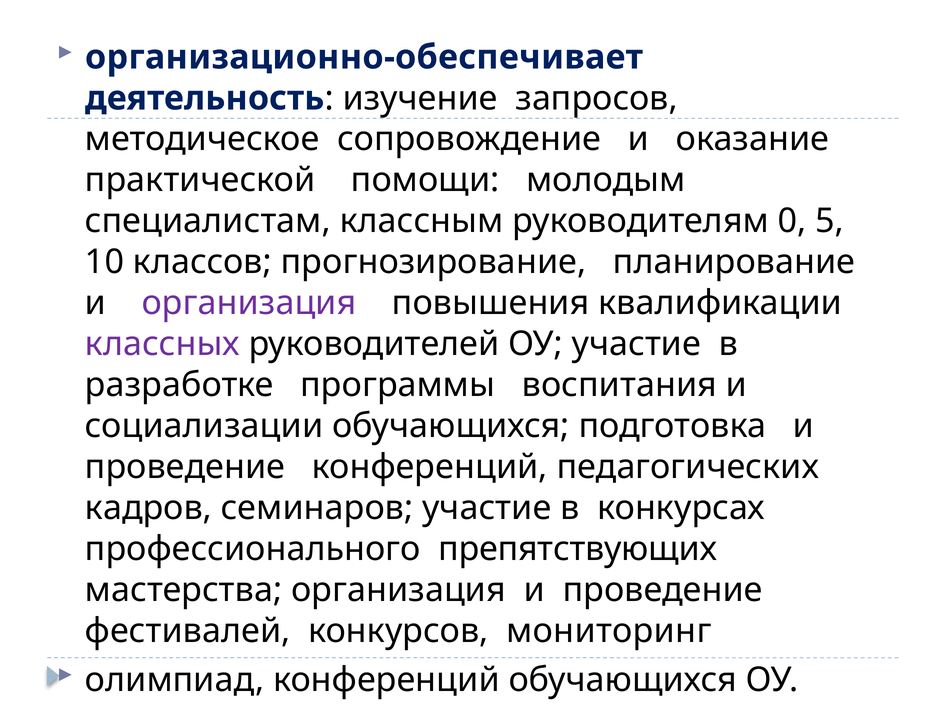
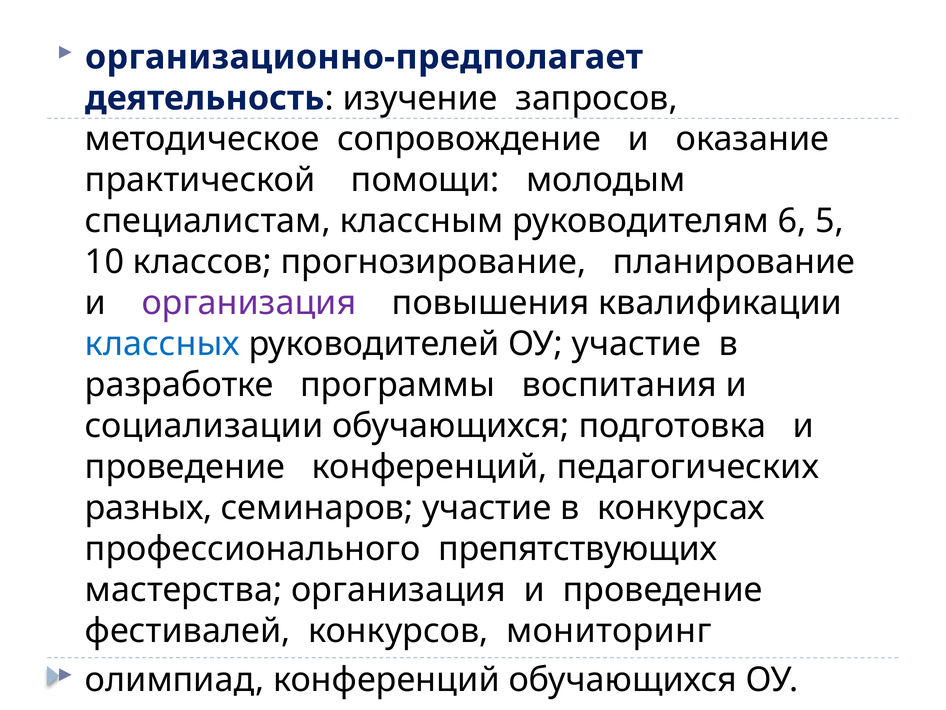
организационно-обеспечивает: организационно-обеспечивает -> организационно-предполагает
0: 0 -> 6
классных colour: purple -> blue
кадров: кадров -> разных
